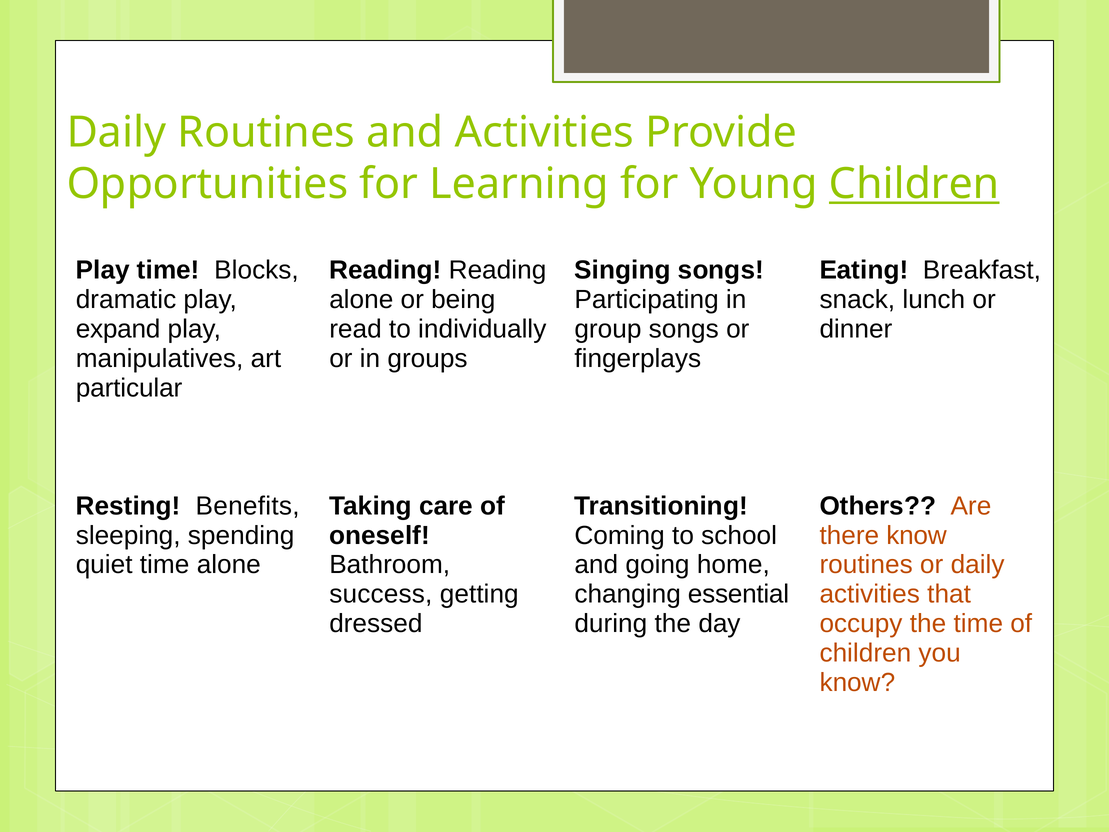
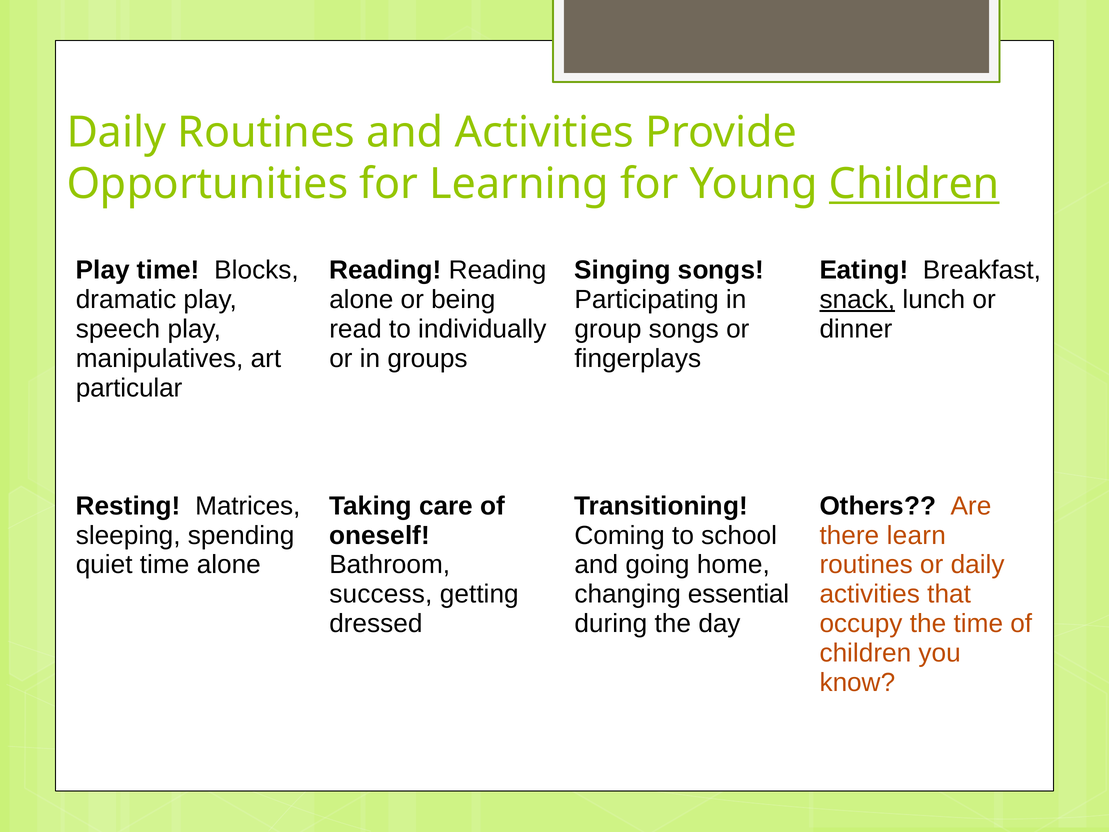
snack underline: none -> present
expand: expand -> speech
Benefits: Benefits -> Matrices
there know: know -> learn
